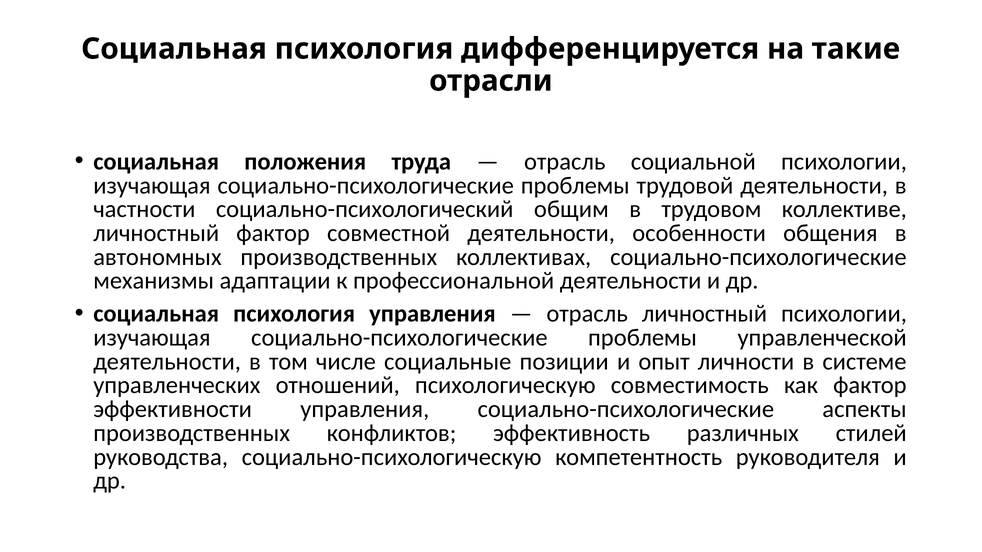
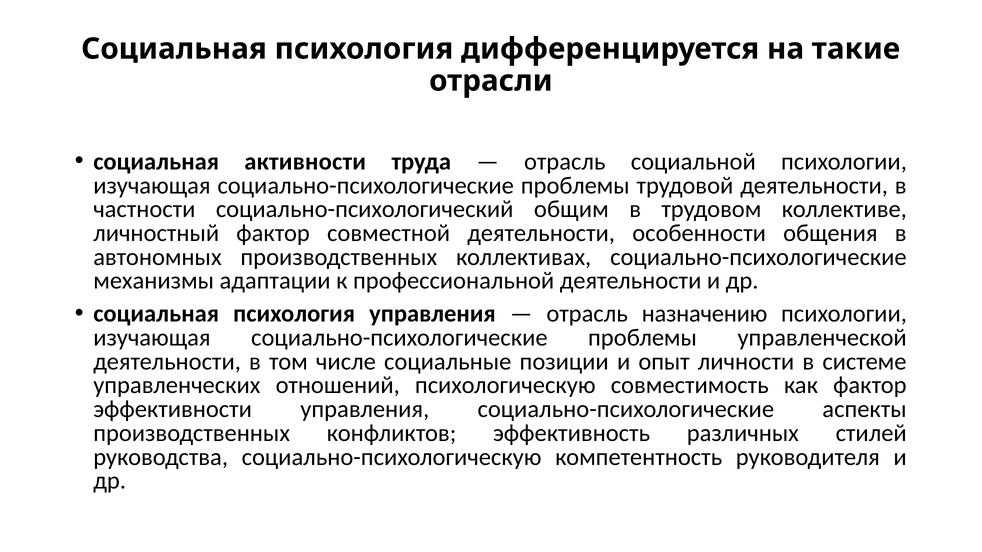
положения: положения -> активности
отрасль личностный: личностный -> назначению
